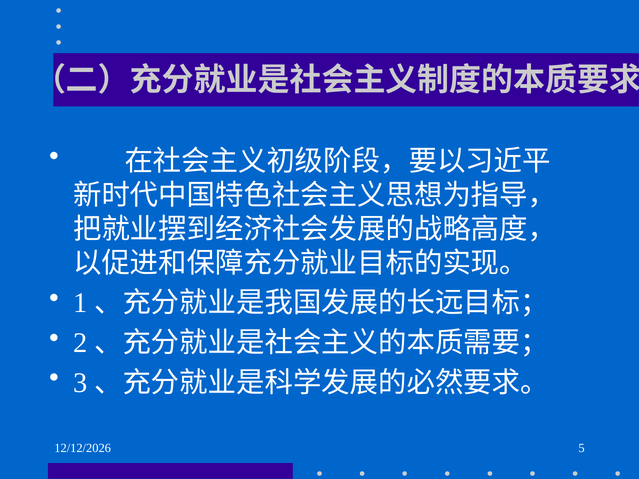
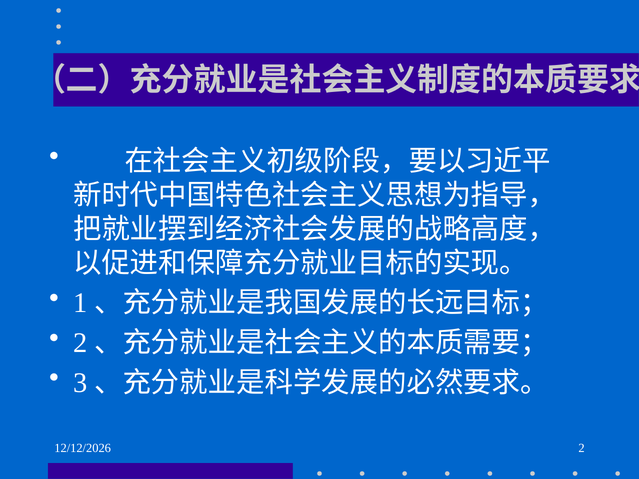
5 at (582, 448): 5 -> 2
